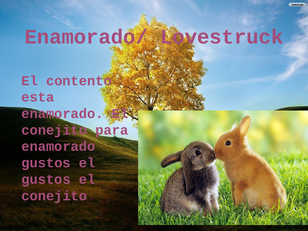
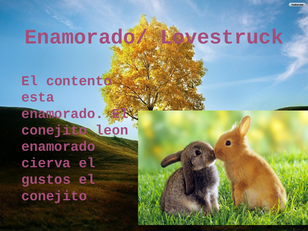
para: para -> leon
gustos at (46, 163): gustos -> cierva
